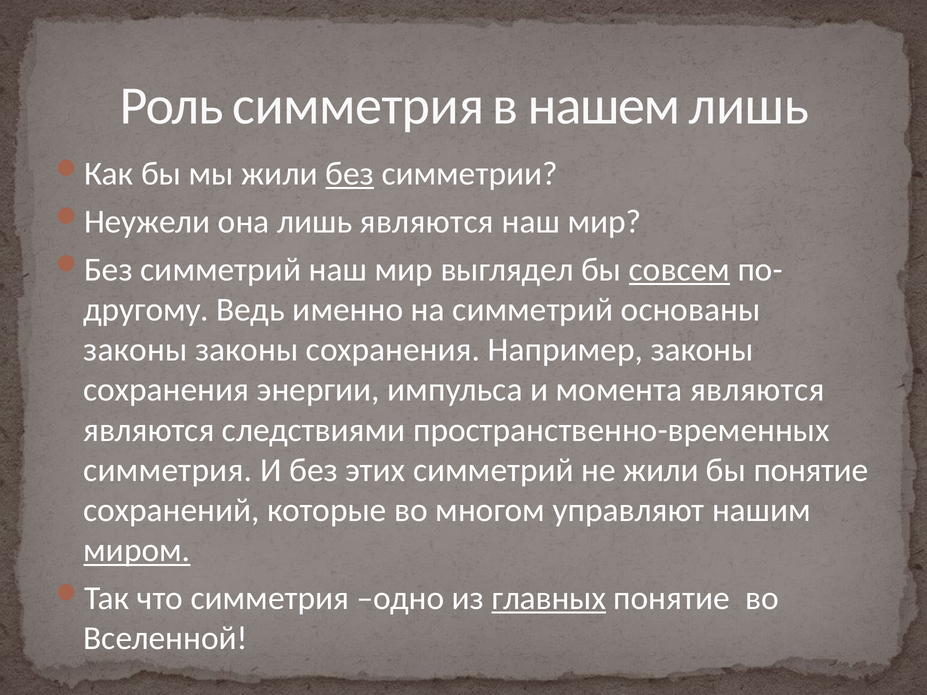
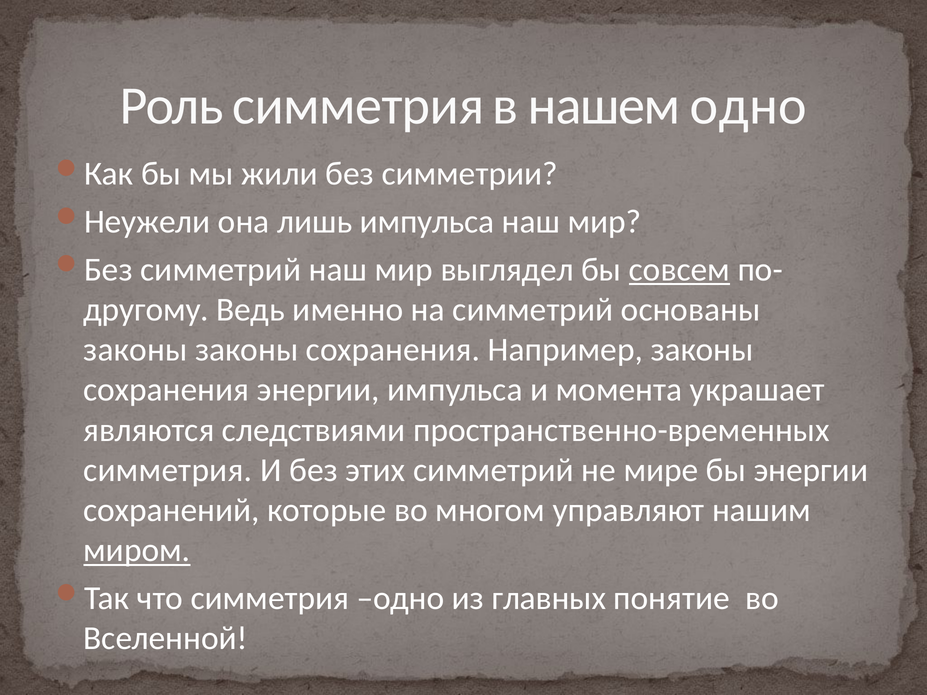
нашем лишь: лишь -> одно
без at (350, 174) underline: present -> none
лишь являются: являются -> импульса
момента являются: являются -> украшает
не жили: жили -> мире
бы понятие: понятие -> энергии
главных underline: present -> none
